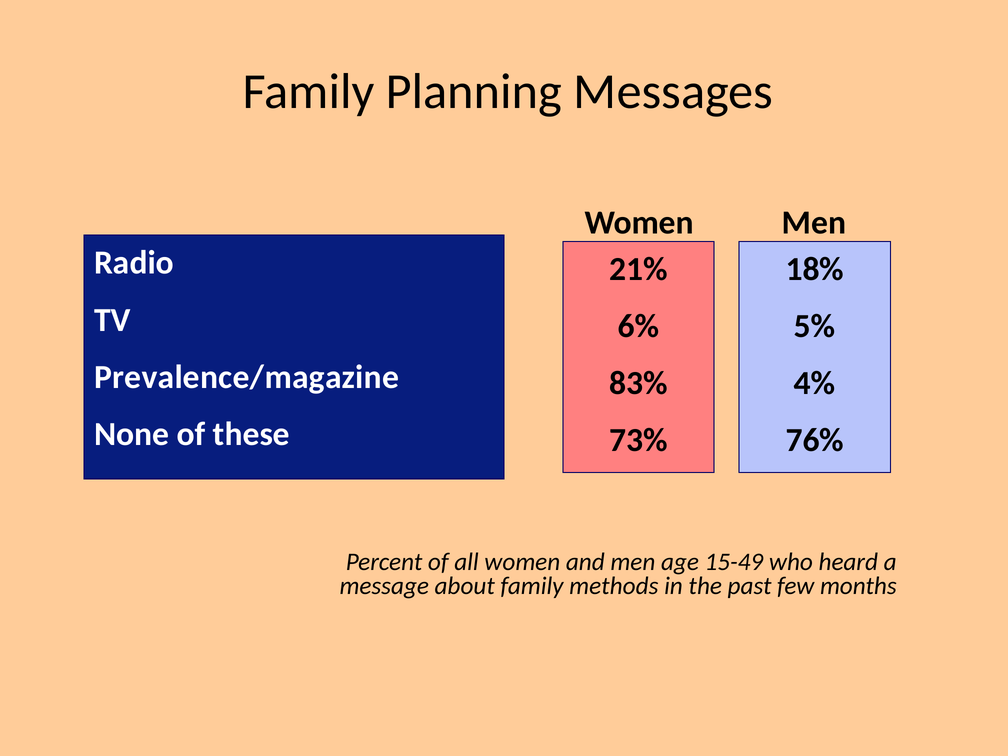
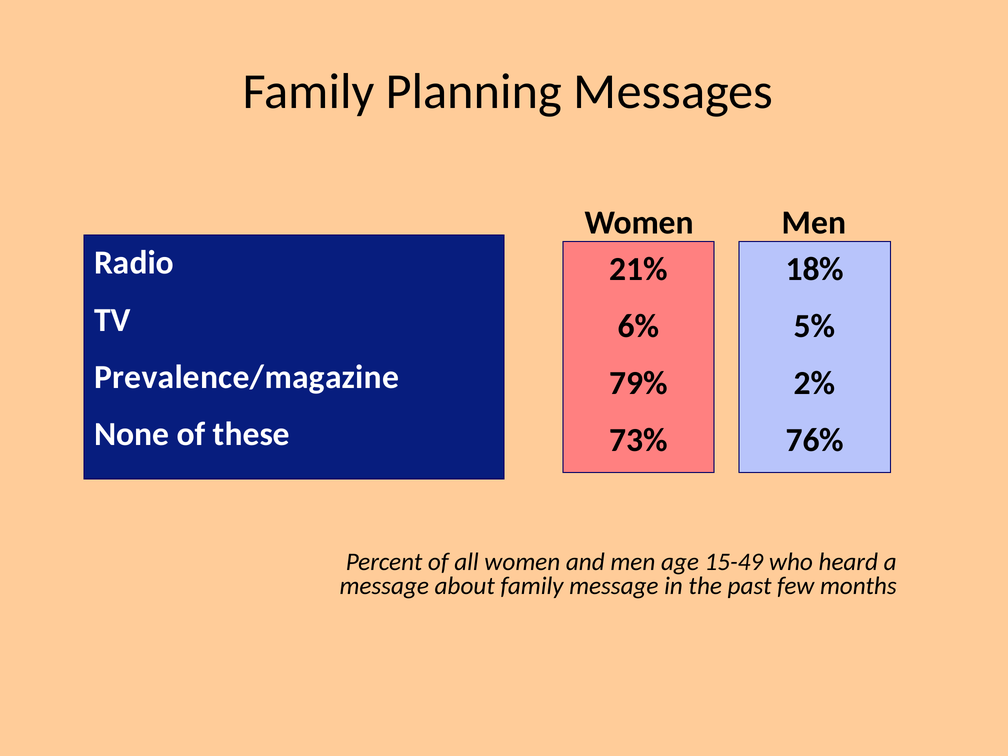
83%: 83% -> 79%
4%: 4% -> 2%
family methods: methods -> message
